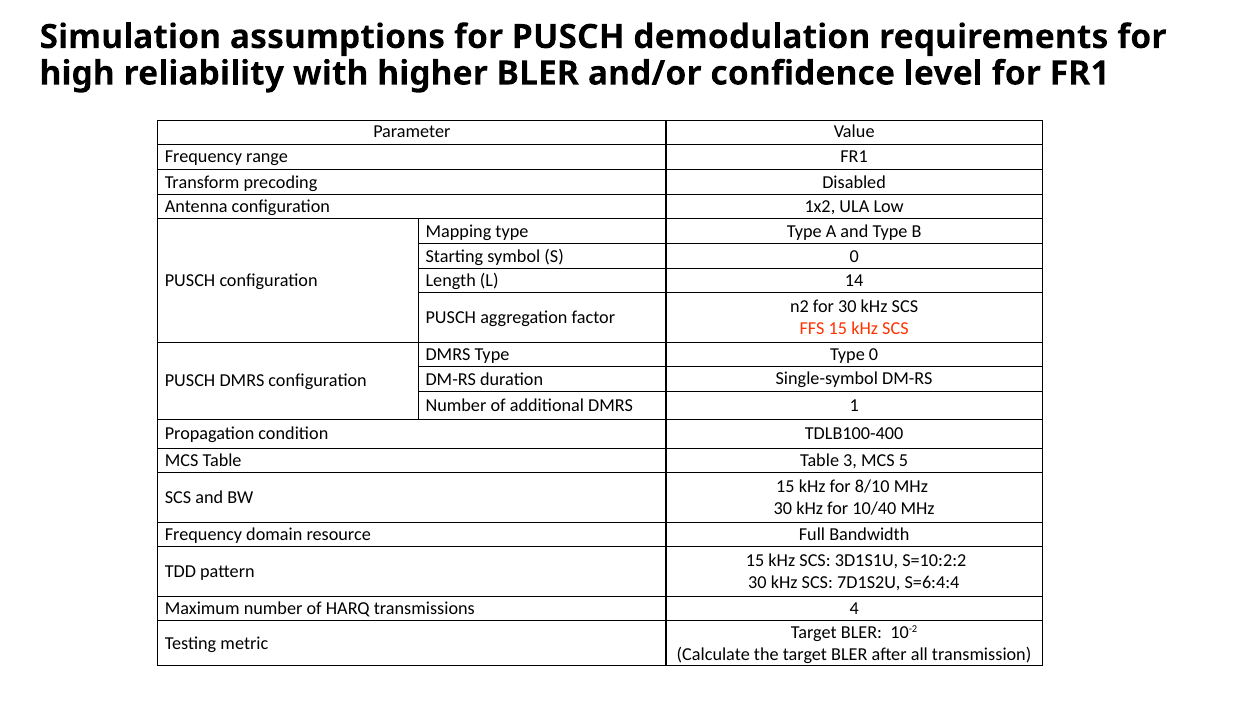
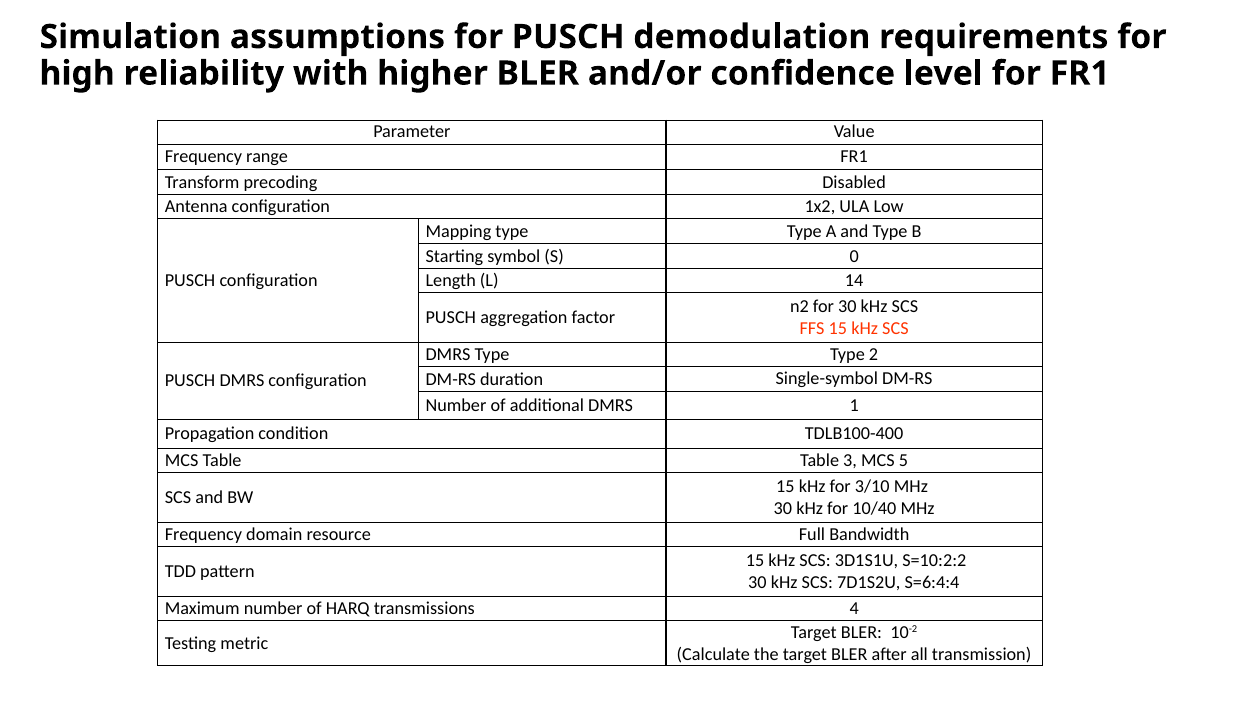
Type 0: 0 -> 2
8/10: 8/10 -> 3/10
